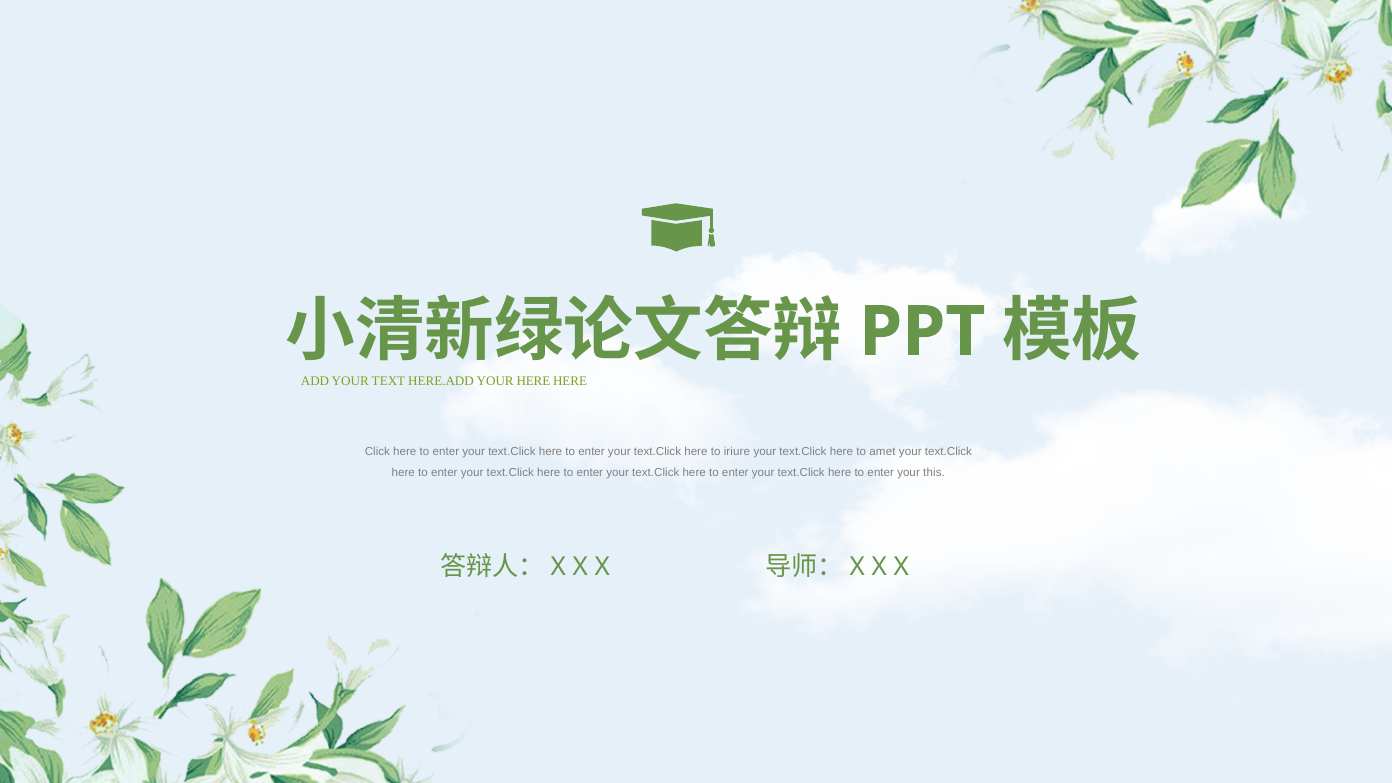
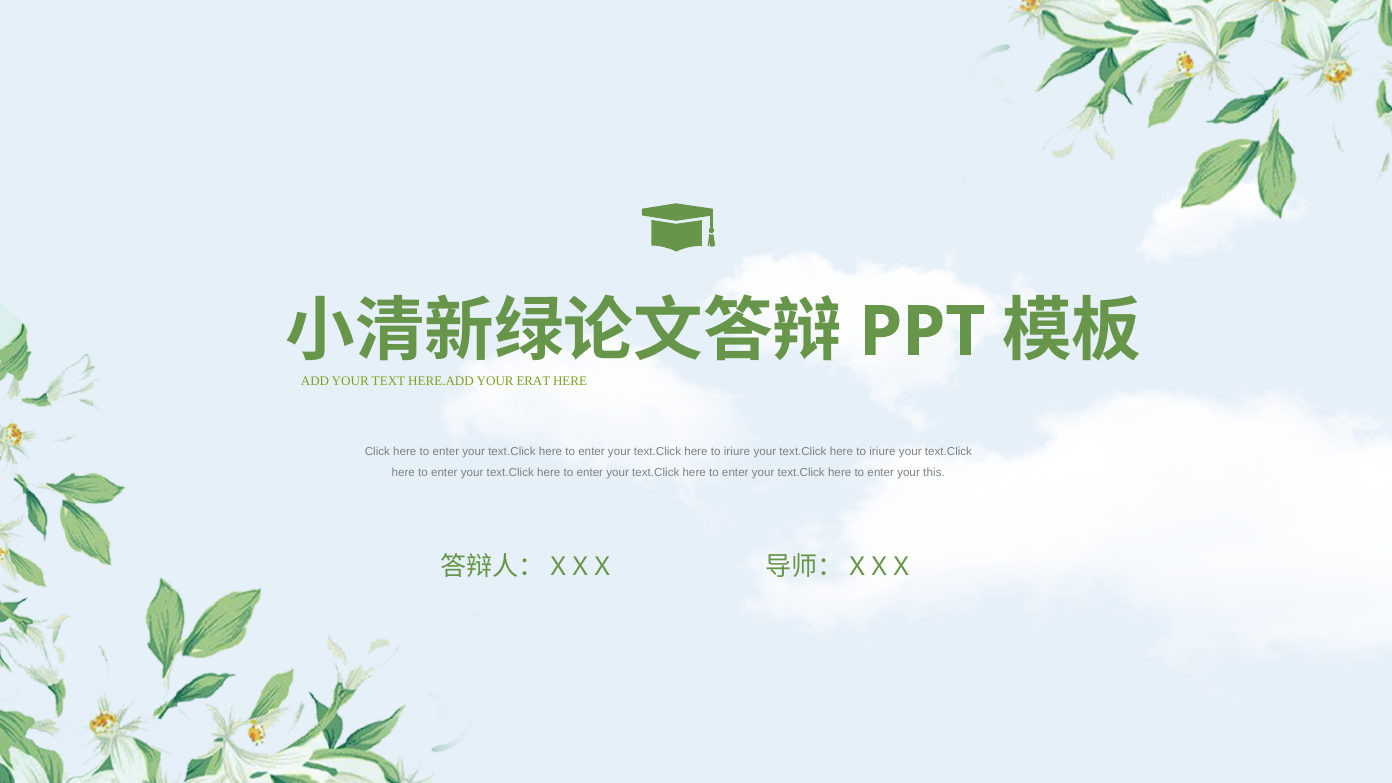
YOUR HERE: HERE -> ERAT
amet at (882, 451): amet -> iriure
